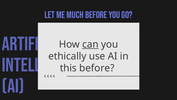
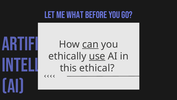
much: much -> what
use underline: none -> present
before at (97, 68): before -> ethical
